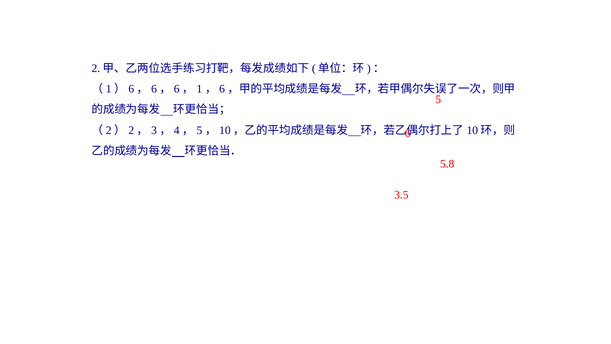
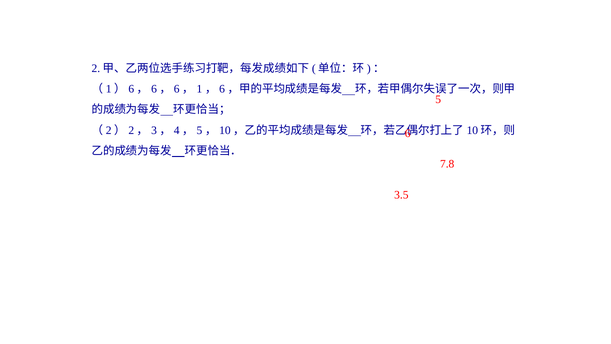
5.8: 5.8 -> 7.8
